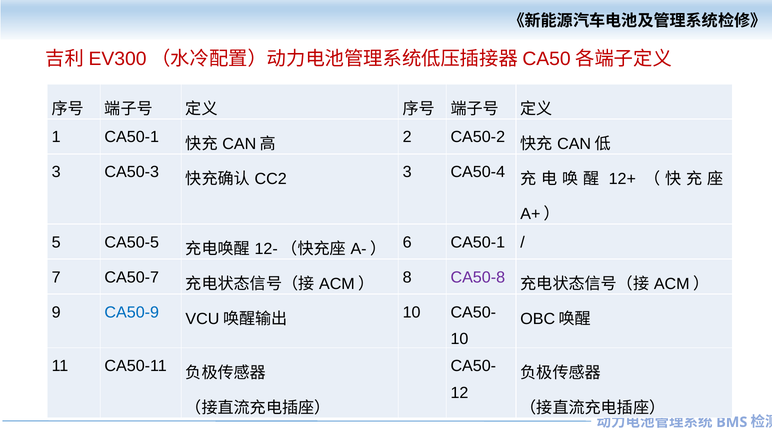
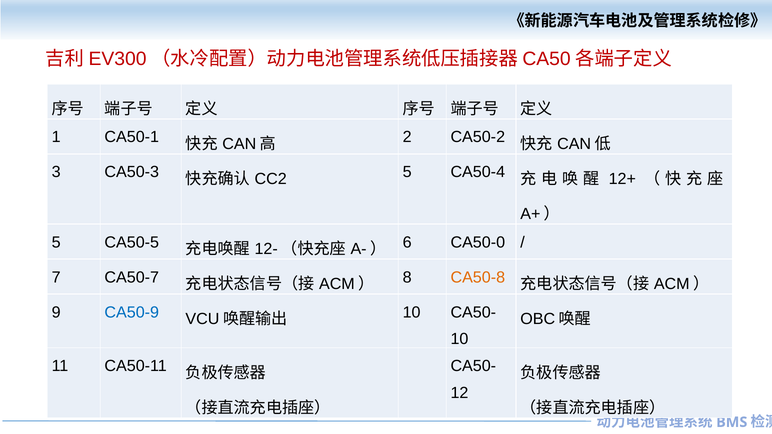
3 at (407, 172): 3 -> 5
6 CA50-1: CA50-1 -> CA50-0
CA50-8 colour: purple -> orange
